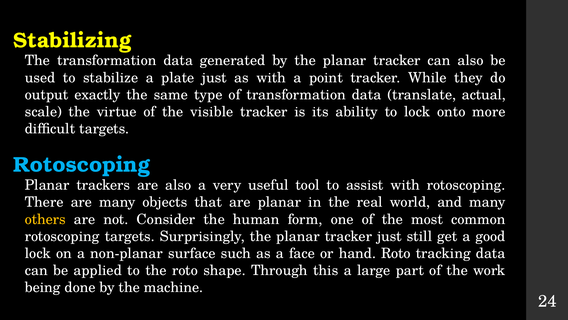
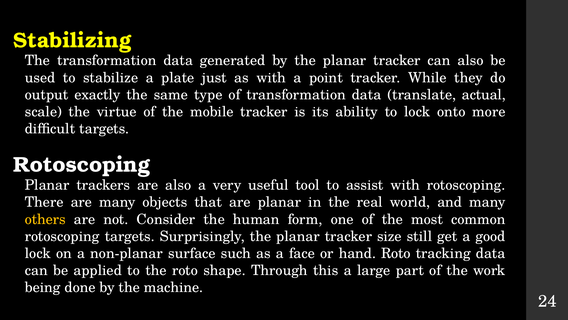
visible: visible -> mobile
Rotoscoping at (82, 164) colour: light blue -> white
tracker just: just -> size
